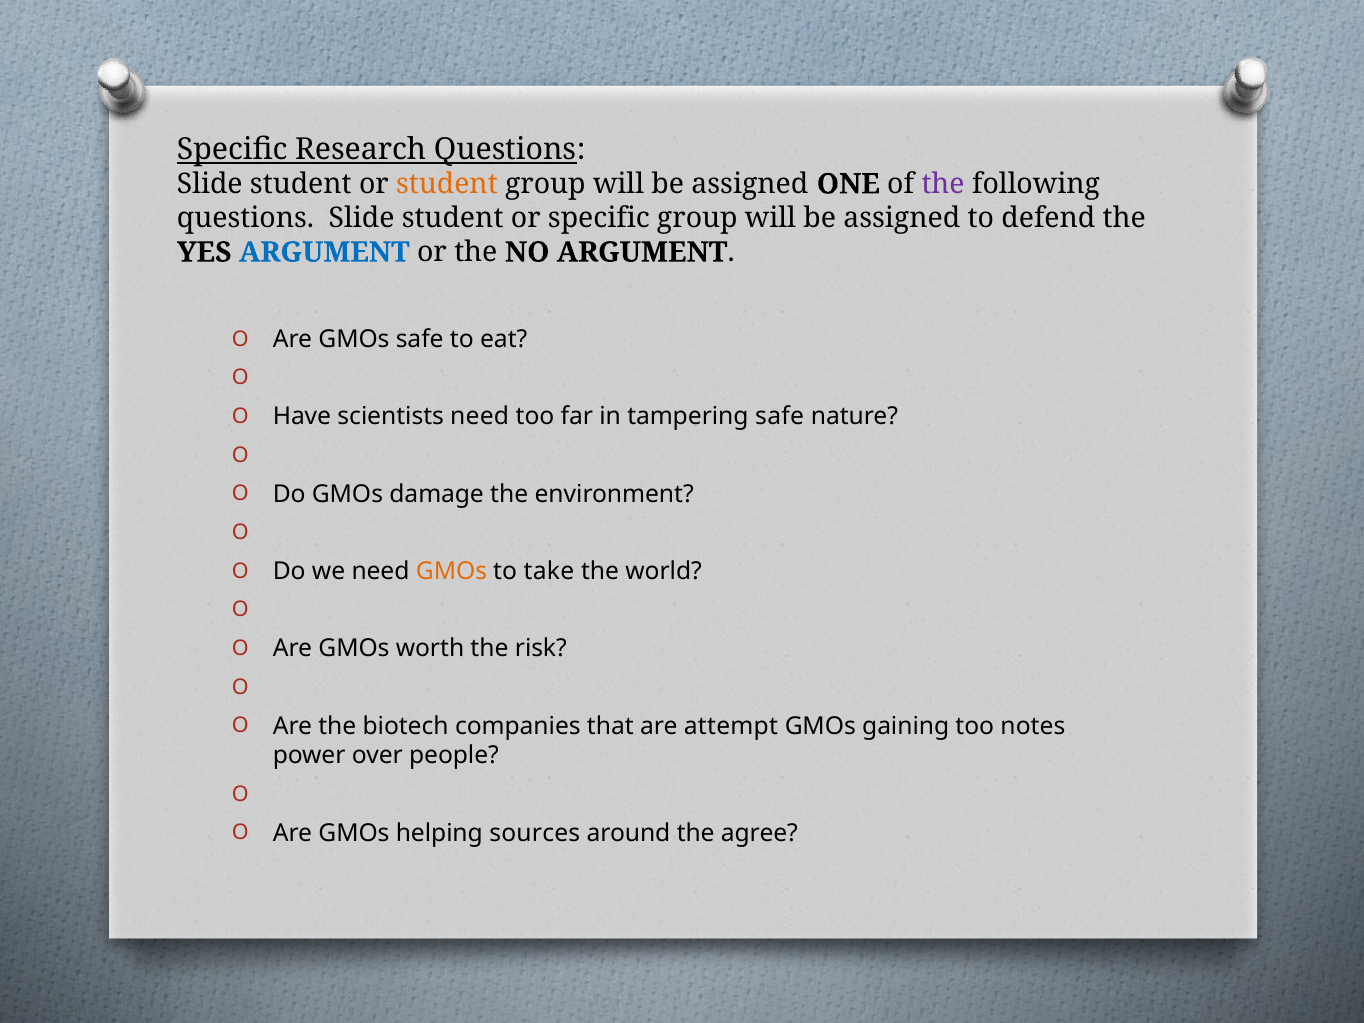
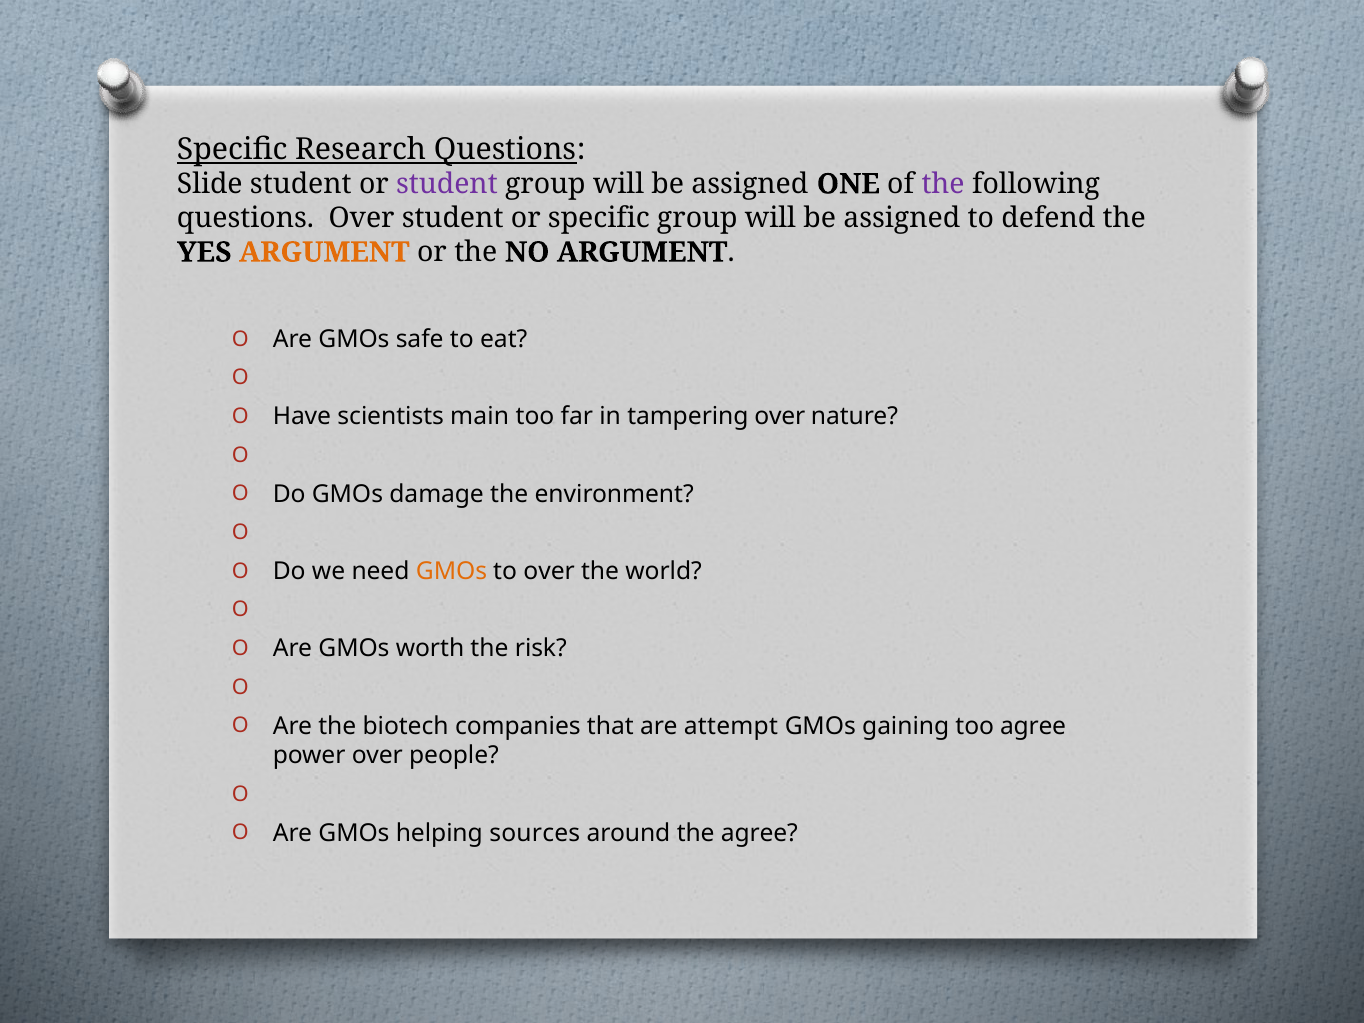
student at (447, 184) colour: orange -> purple
Slide at (362, 218): Slide -> Over
ARGUMENT at (324, 252) colour: blue -> orange
scientists need: need -> main
tampering safe: safe -> over
to take: take -> over
too notes: notes -> agree
